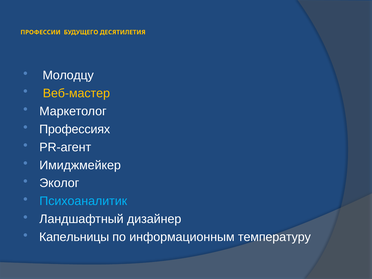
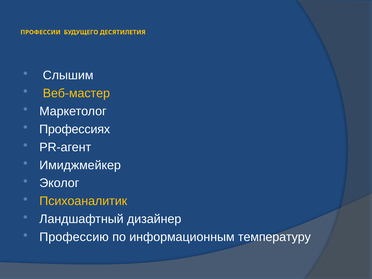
Молодцу: Молодцу -> Слышим
Психоаналитик colour: light blue -> yellow
Капельницы: Капельницы -> Профессию
